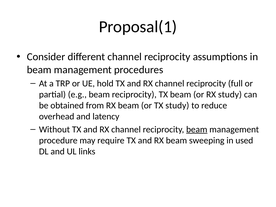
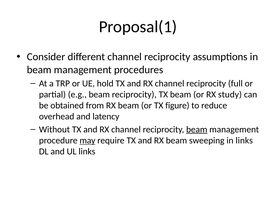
TX study: study -> figure
may underline: none -> present
in used: used -> links
